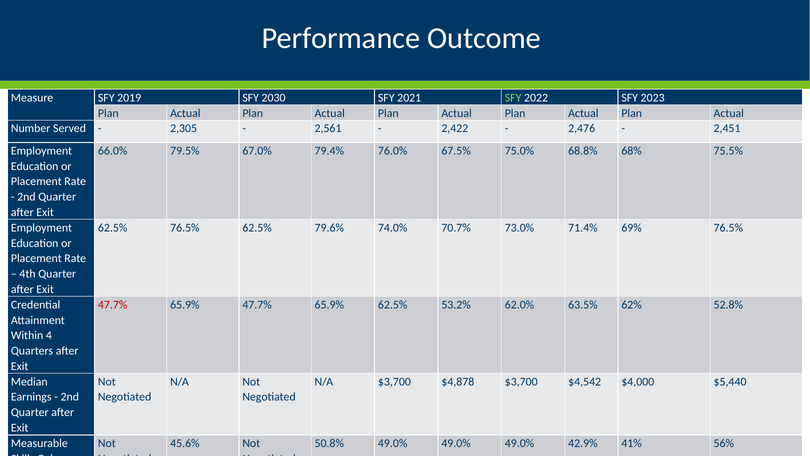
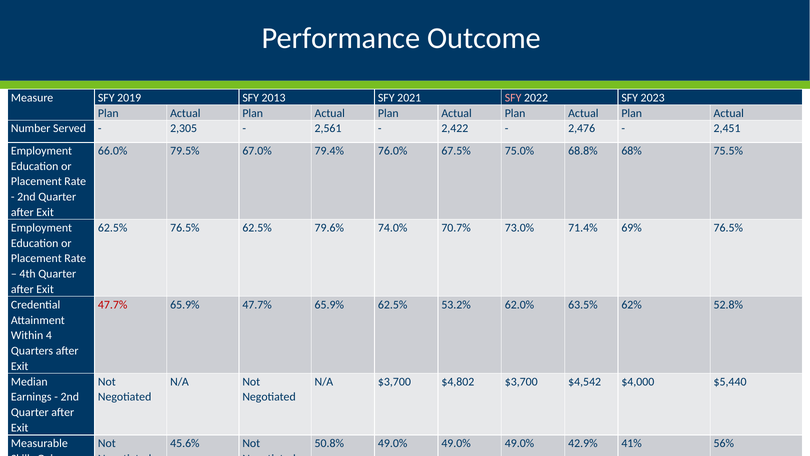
2030: 2030 -> 2013
SFY at (513, 98) colour: light green -> pink
$4,878: $4,878 -> $4,802
